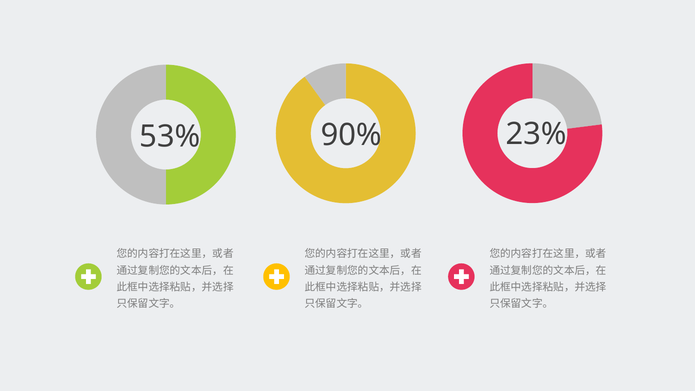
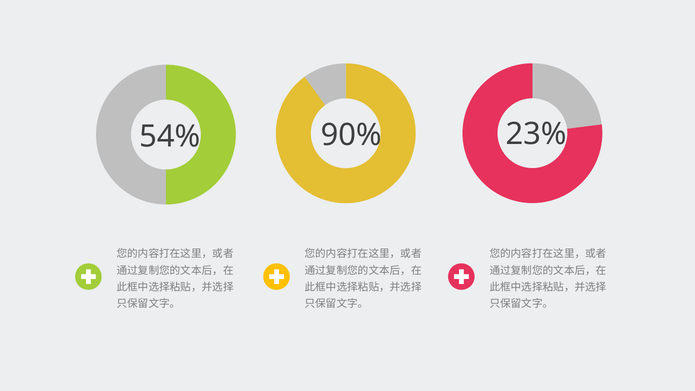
53%: 53% -> 54%
